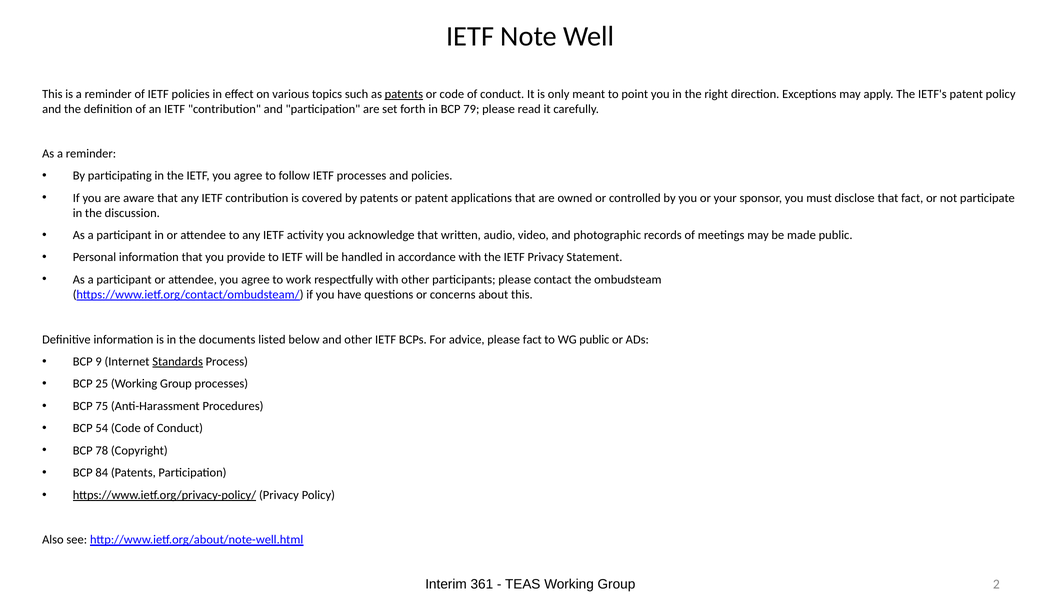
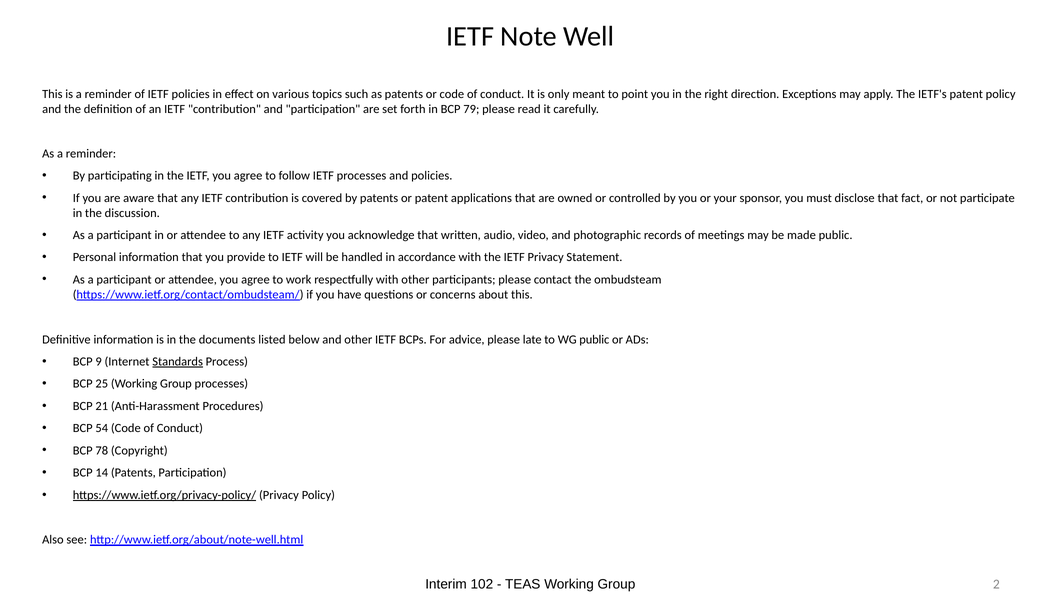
patents at (404, 94) underline: present -> none
please fact: fact -> late
75: 75 -> 21
84: 84 -> 14
361: 361 -> 102
